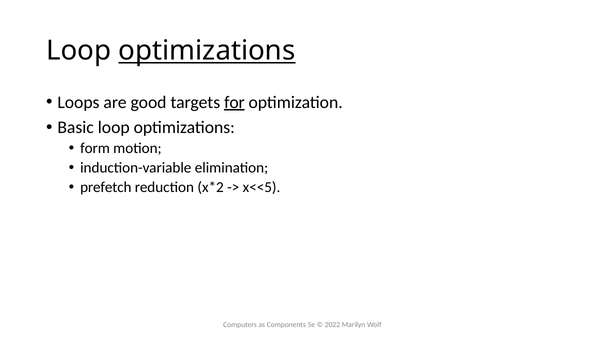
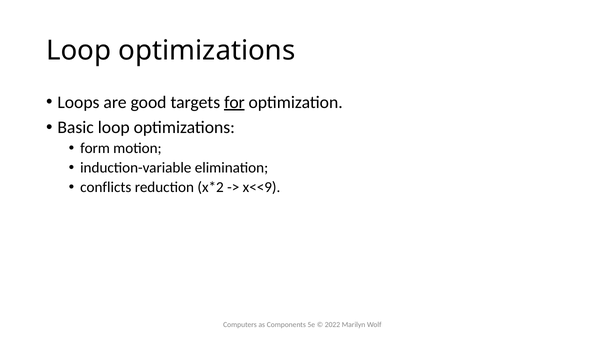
optimizations at (207, 51) underline: present -> none
prefetch: prefetch -> conflicts
x<<5: x<<5 -> x<<9
